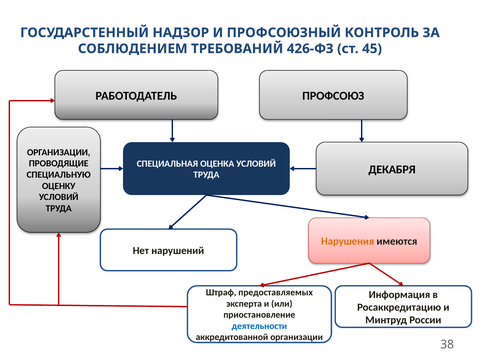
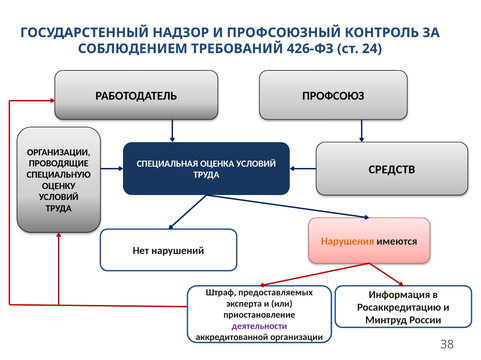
45: 45 -> 24
ДЕКАБРЯ: ДЕКАБРЯ -> СРЕДСТВ
деятельности colour: blue -> purple
